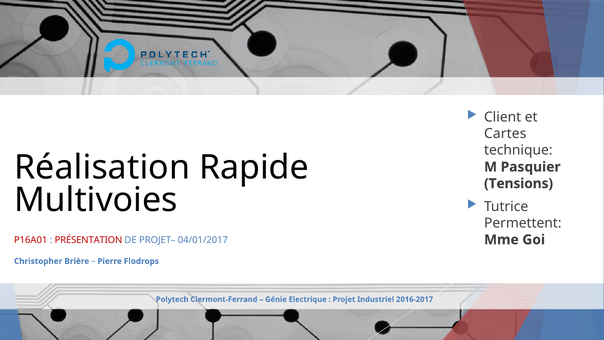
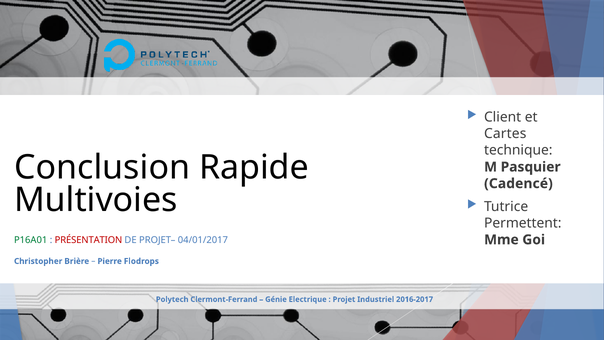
Réalisation: Réalisation -> Conclusion
Tensions: Tensions -> Cadencé
P16A01 colour: red -> green
